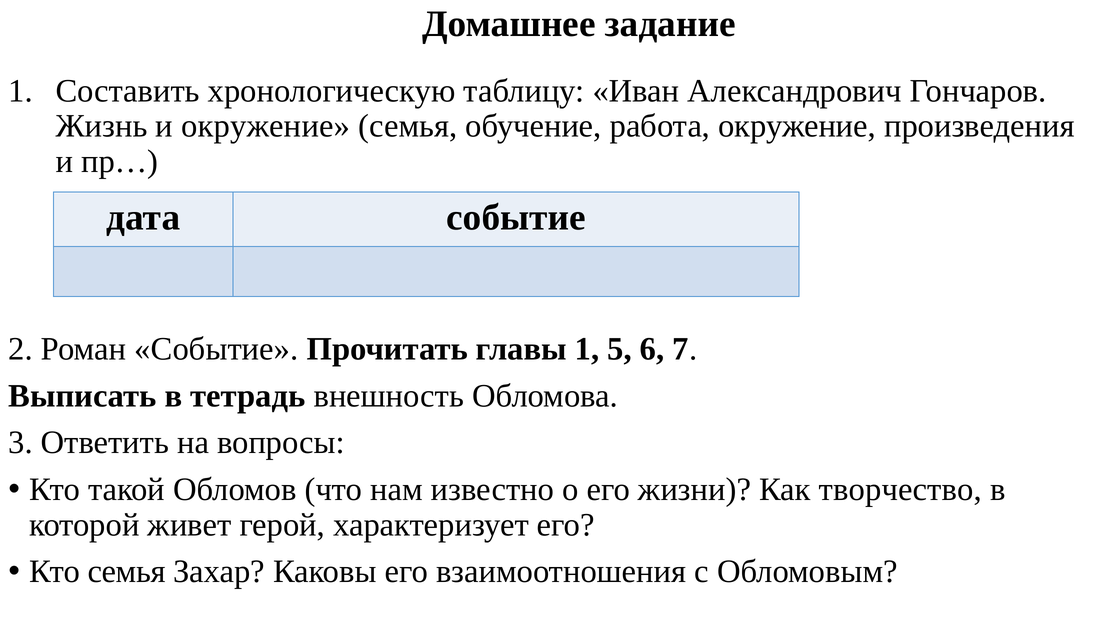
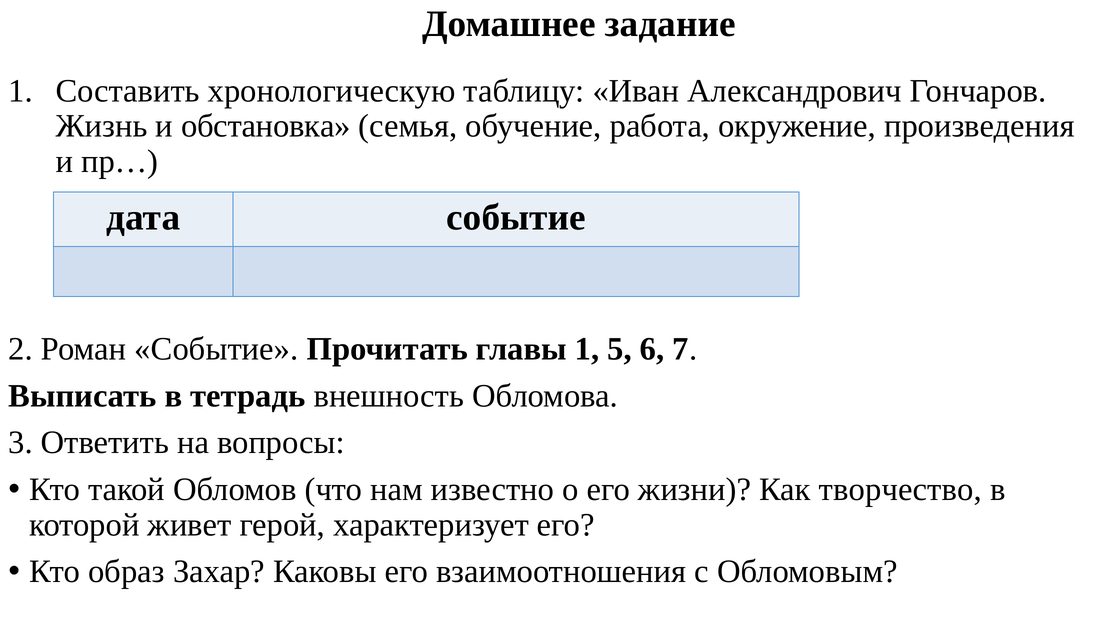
и окружение: окружение -> обстановка
Кто семья: семья -> образ
